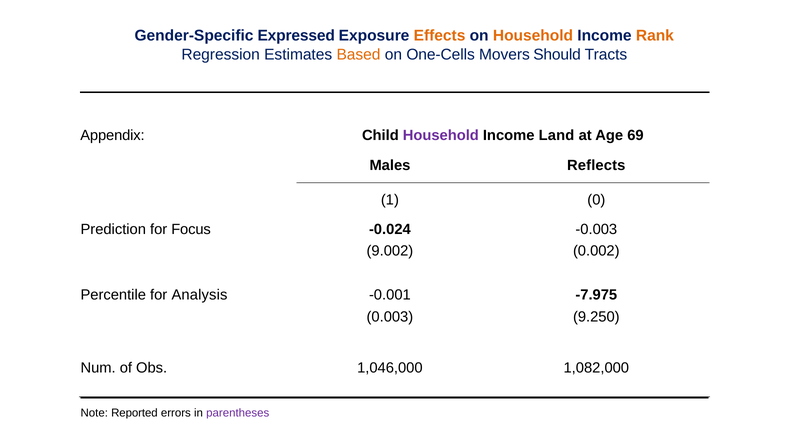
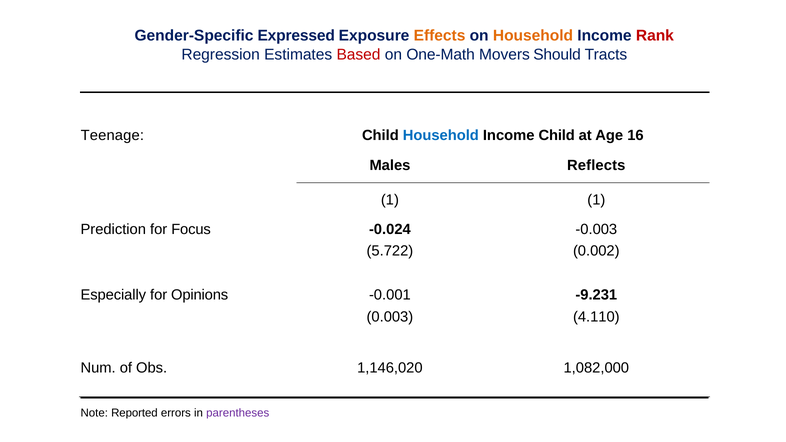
Rank colour: orange -> red
Based colour: orange -> red
One-Cells: One-Cells -> One-Math
Appendix: Appendix -> Teenage
Household at (441, 136) colour: purple -> blue
Income Land: Land -> Child
69: 69 -> 16
1 0: 0 -> 1
9.002: 9.002 -> 5.722
Percentile: Percentile -> Especially
Analysis: Analysis -> Opinions
-7.975: -7.975 -> -9.231
9.250: 9.250 -> 4.110
1,046,000: 1,046,000 -> 1,146,020
